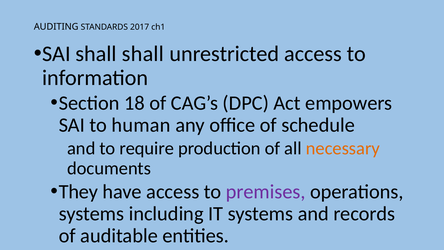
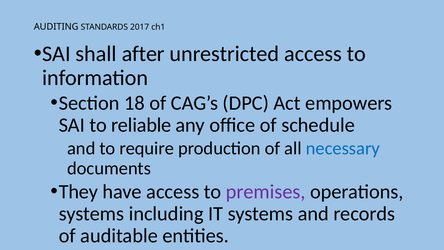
shall shall: shall -> after
human: human -> reliable
necessary colour: orange -> blue
